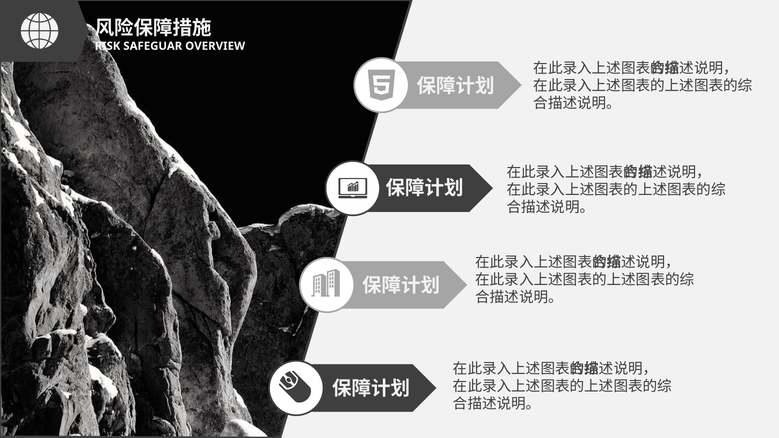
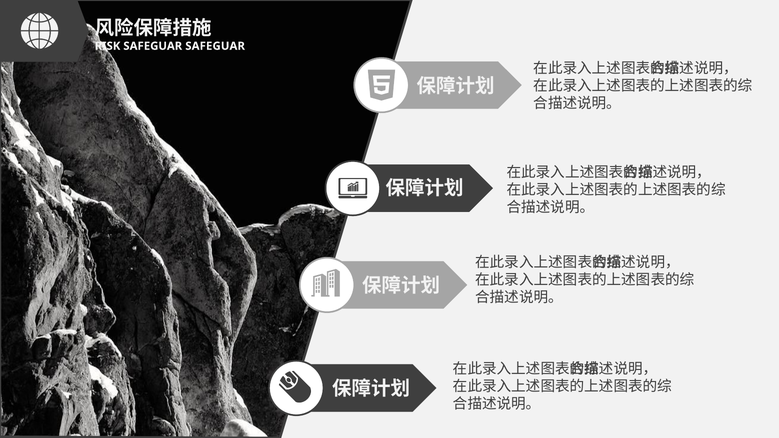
SAFEGUAR OVERVIEW: OVERVIEW -> SAFEGUAR
